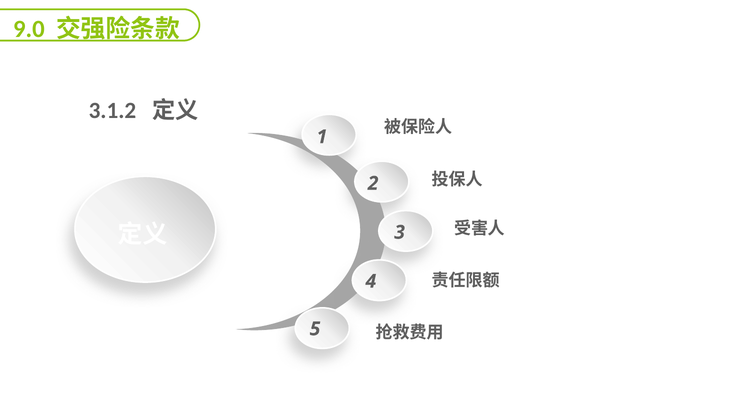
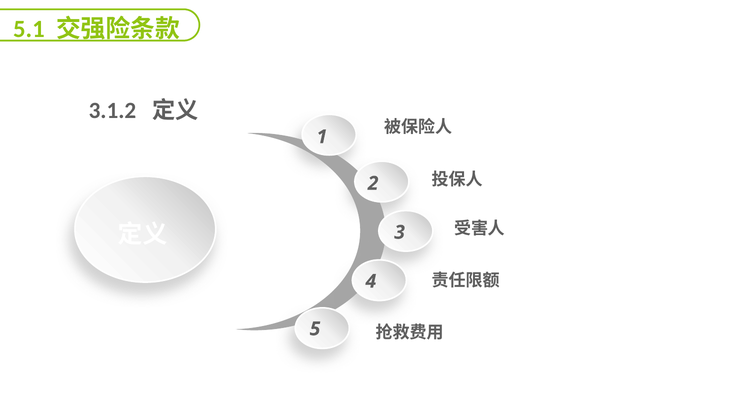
9.0: 9.0 -> 5.1
